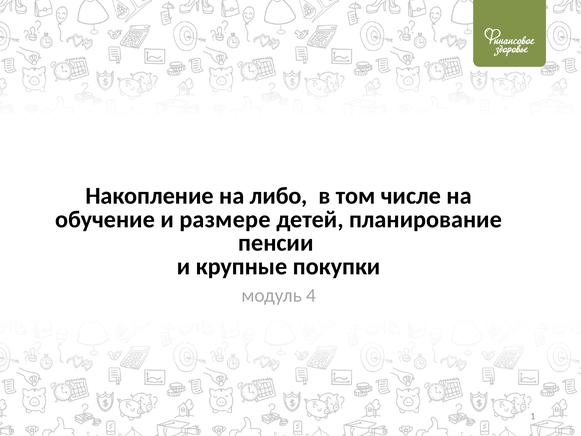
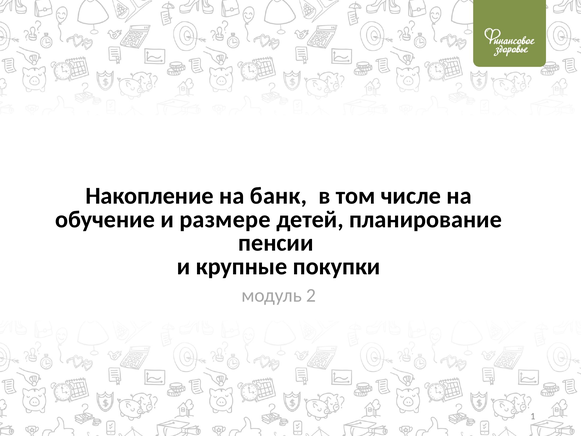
либо: либо -> банк
4: 4 -> 2
